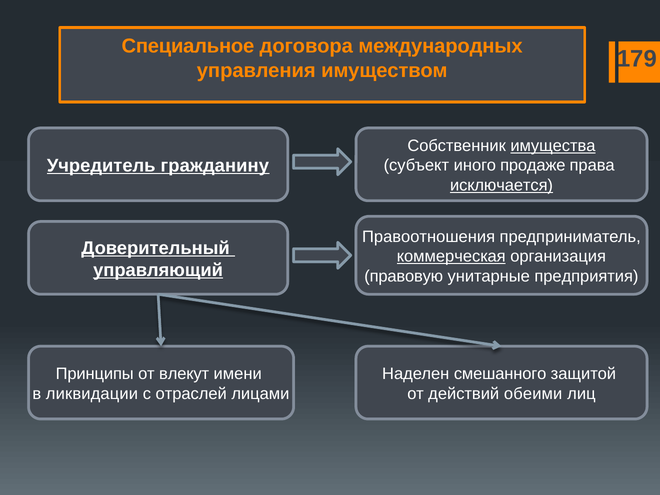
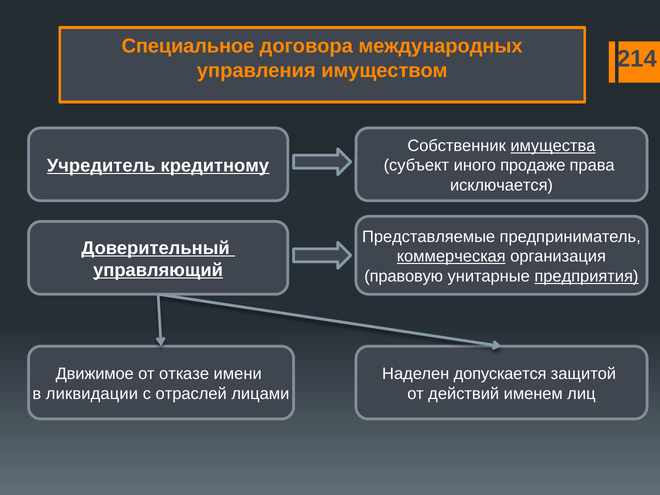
179: 179 -> 214
гражданину: гражданину -> кредитному
исключается underline: present -> none
Правоотношения: Правоотношения -> Представляемые
предприятия underline: none -> present
Принципы: Принципы -> Движимое
влекут: влекут -> отказе
смешанного: смешанного -> допускается
обеими: обеими -> именем
